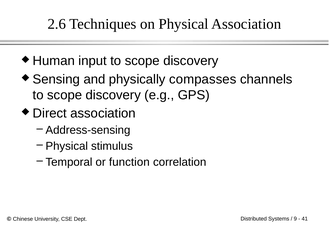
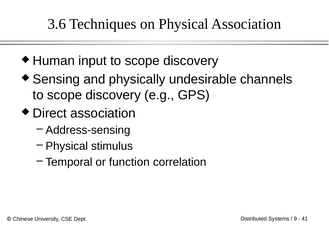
2.6: 2.6 -> 3.6
compasses: compasses -> undesirable
